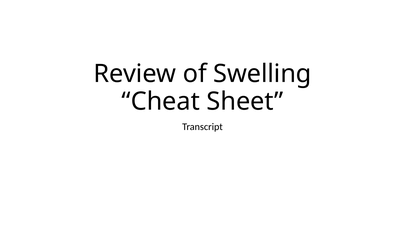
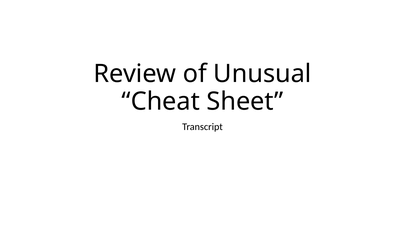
Swelling: Swelling -> Unusual
